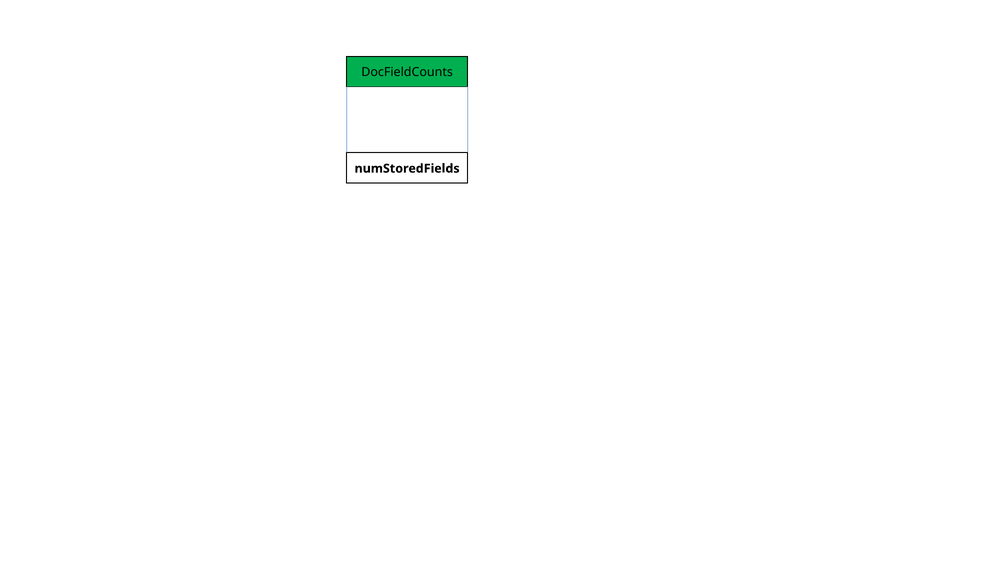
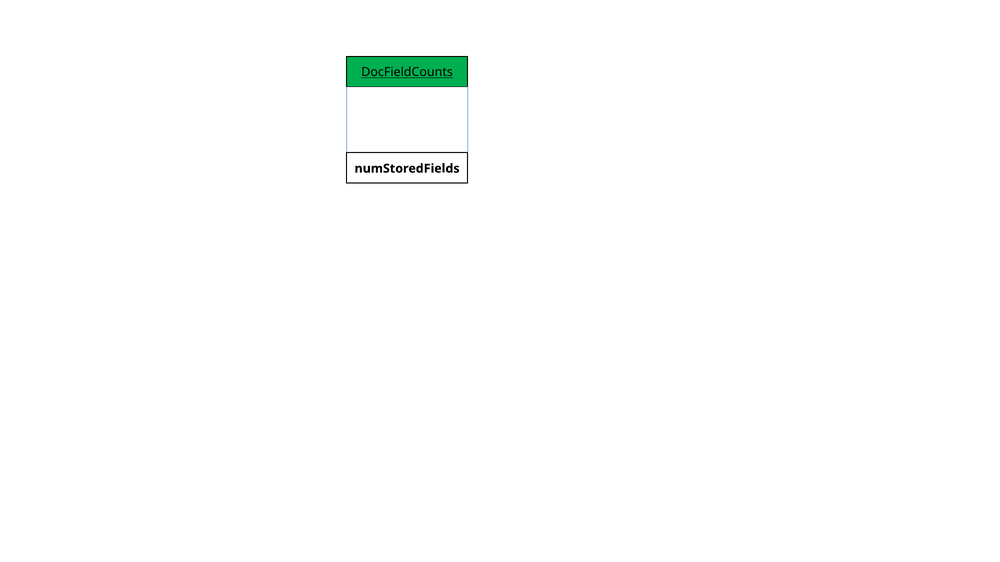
DocFieldCounts underline: none -> present
